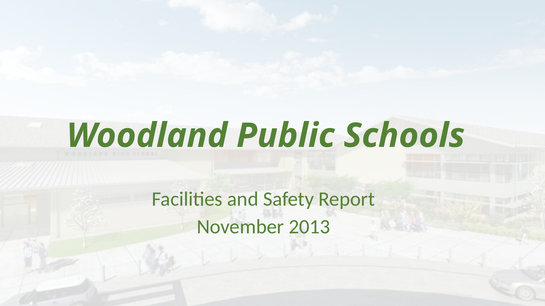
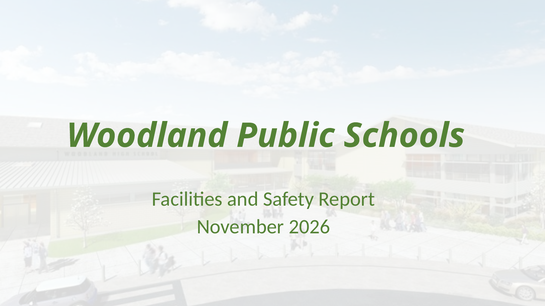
2013: 2013 -> 2026
